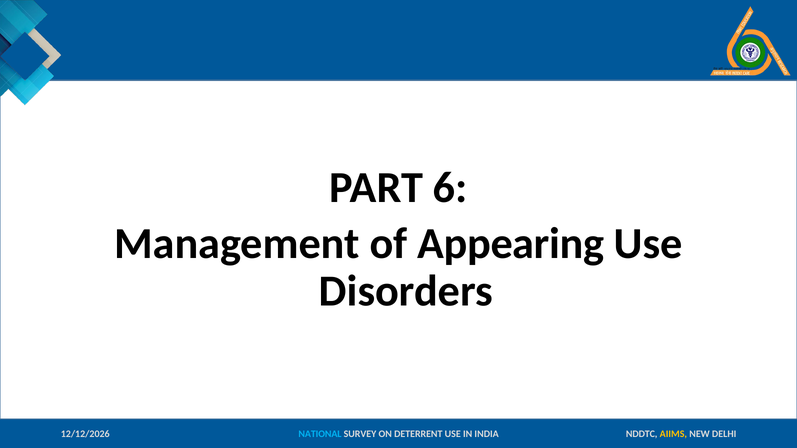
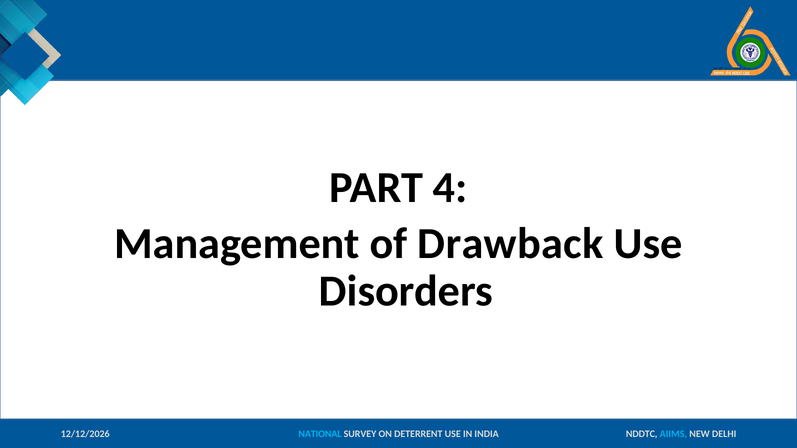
6: 6 -> 4
Appearing: Appearing -> Drawback
AIIMS colour: yellow -> light blue
